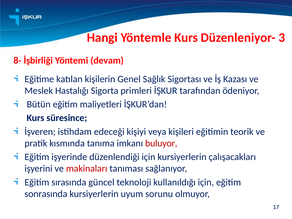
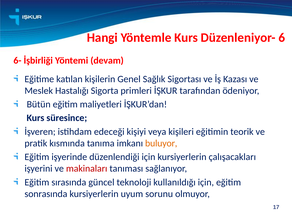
3: 3 -> 6
8-: 8- -> 6-
buluyor colour: red -> orange
